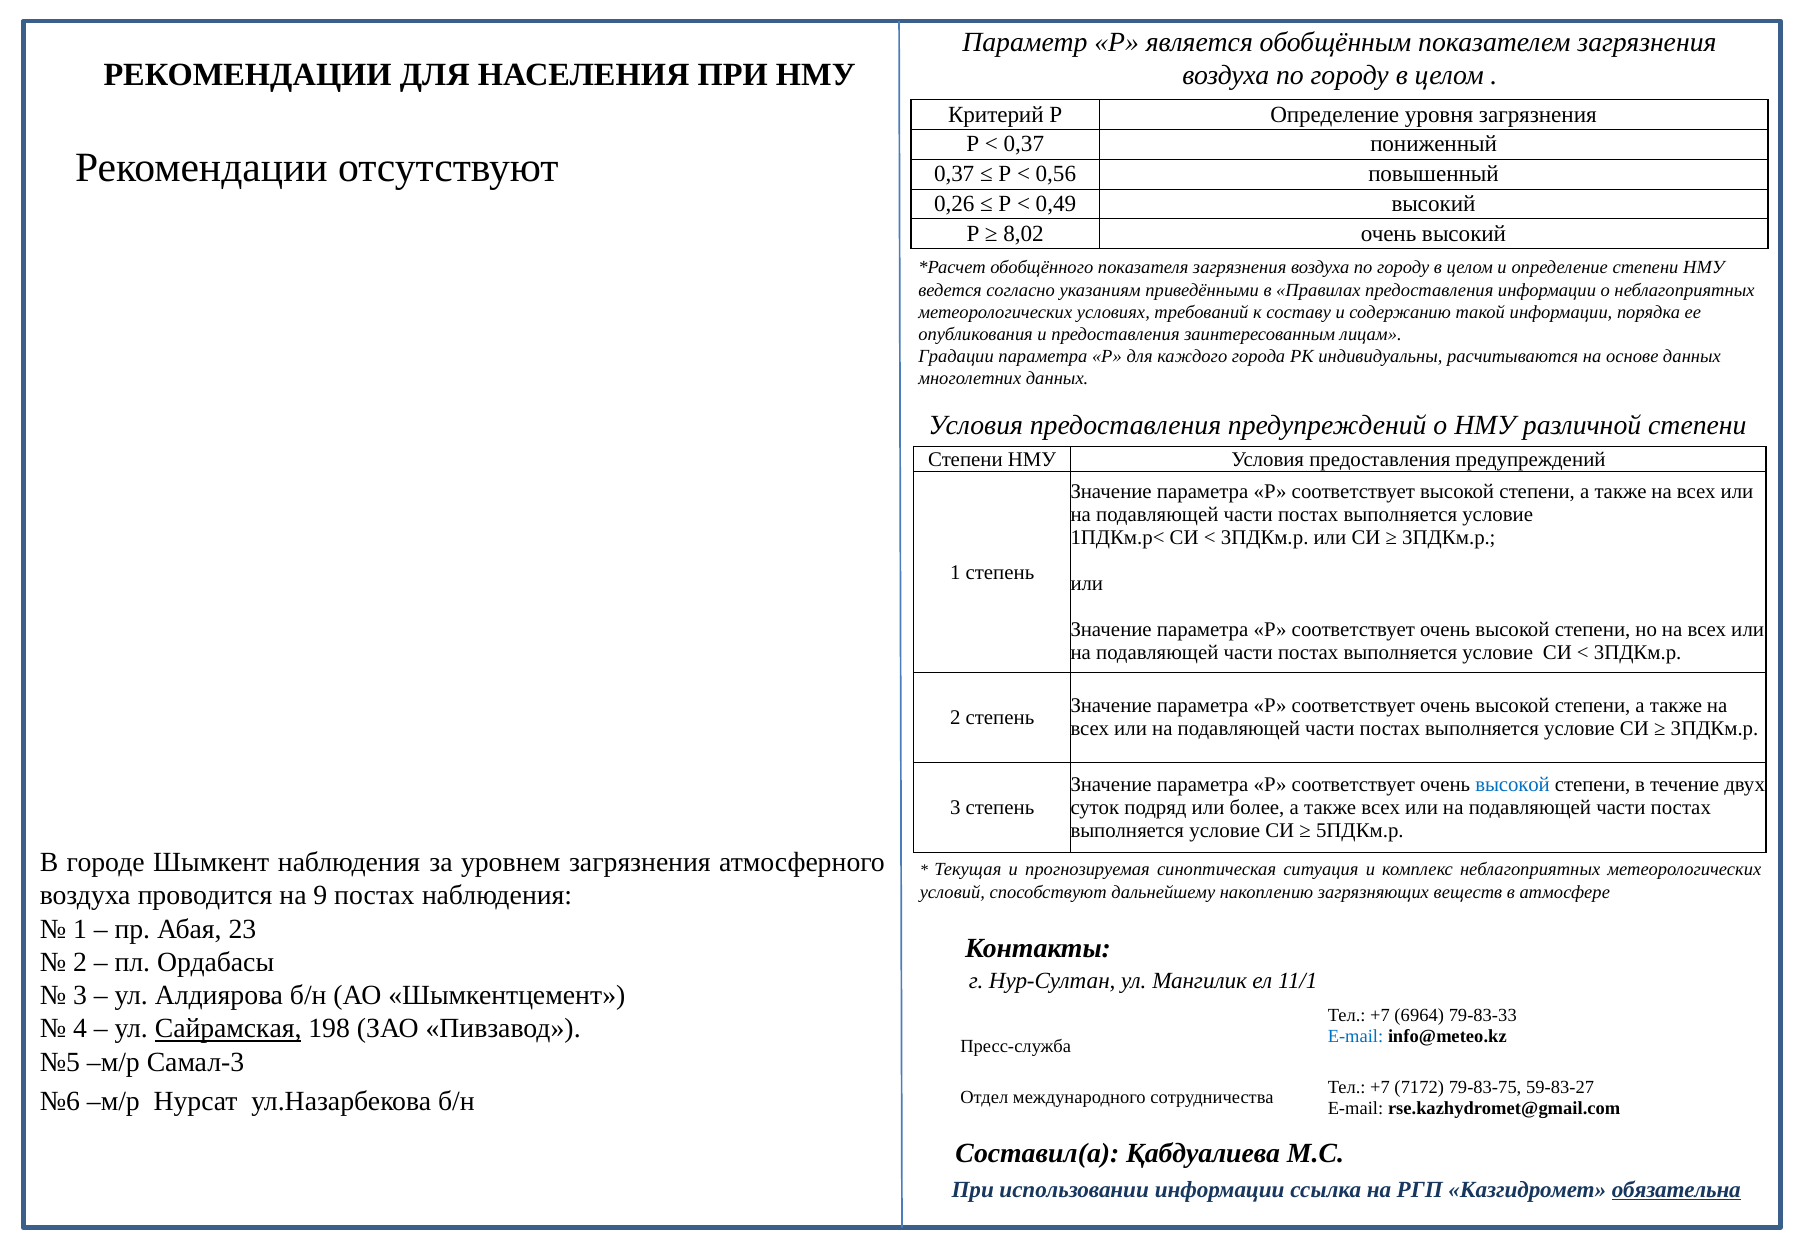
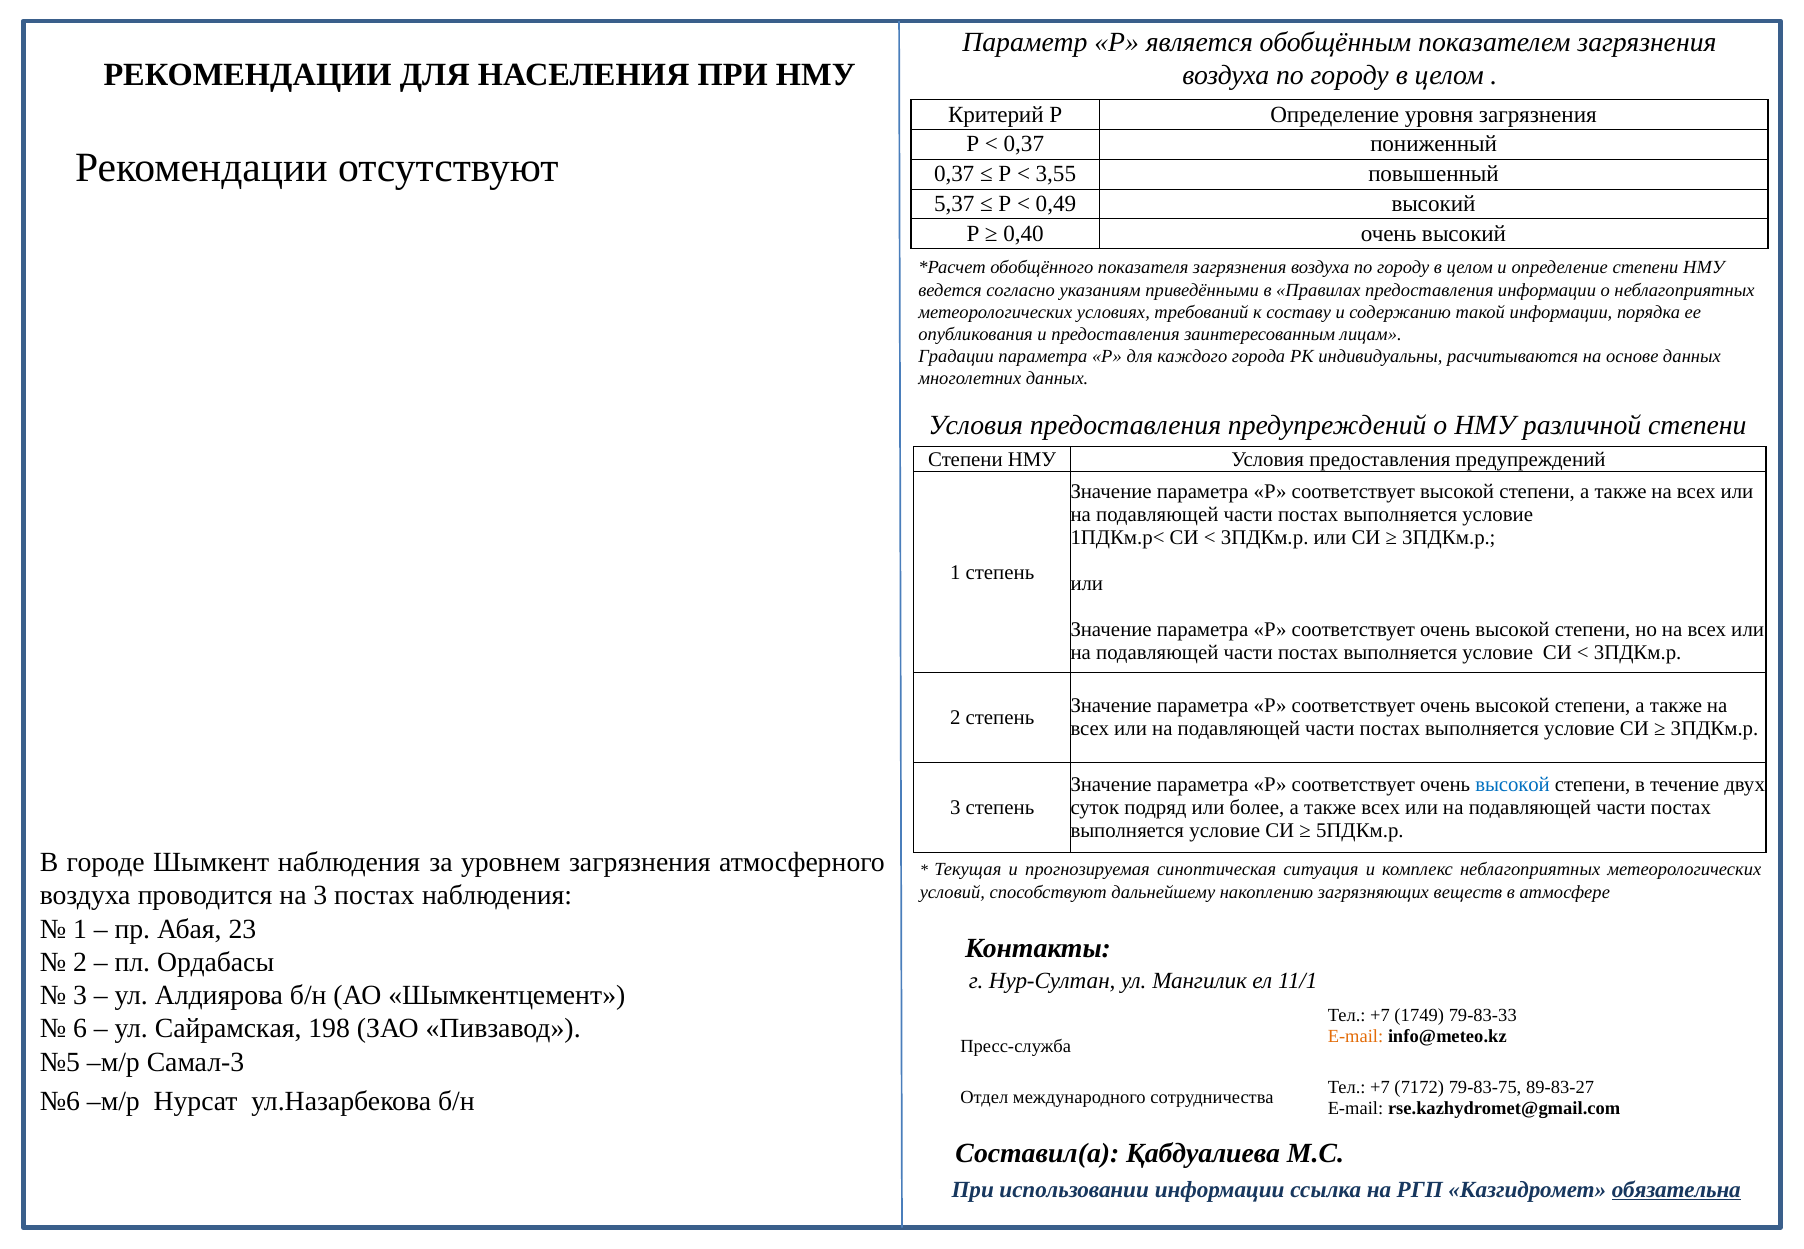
0,56: 0,56 -> 3,55
0,26: 0,26 -> 5,37
8,02: 8,02 -> 0,40
на 9: 9 -> 3
6964: 6964 -> 1749
4: 4 -> 6
Сайрамская underline: present -> none
E-mail at (1356, 1036) colour: blue -> orange
59-83-27: 59-83-27 -> 89-83-27
